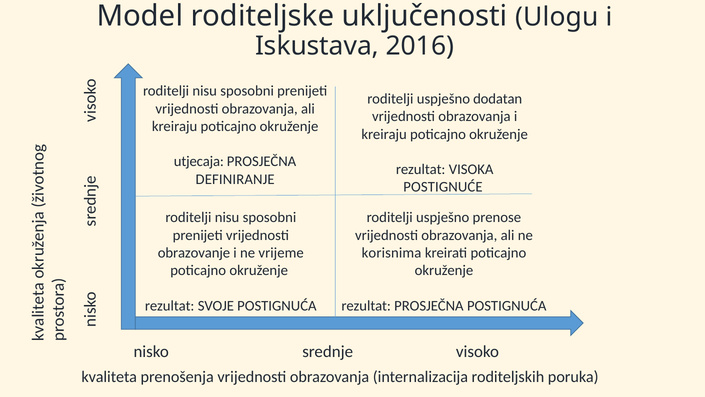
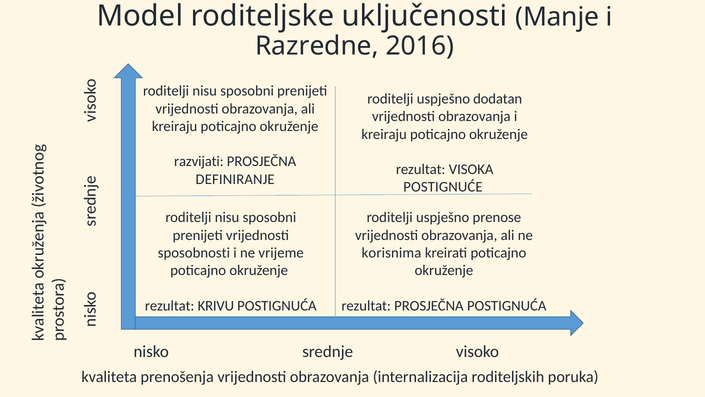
Ulogu: Ulogu -> Manje
Iskustava: Iskustava -> Razredne
utjecaja: utjecaja -> razvijati
obrazovanje: obrazovanje -> sposobnosti
SVOJE: SVOJE -> KRIVU
